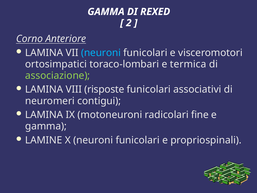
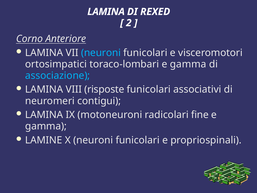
GAMMA at (106, 12): GAMMA -> LAMINA
toraco-lombari e termica: termica -> gamma
associazione colour: light green -> light blue
